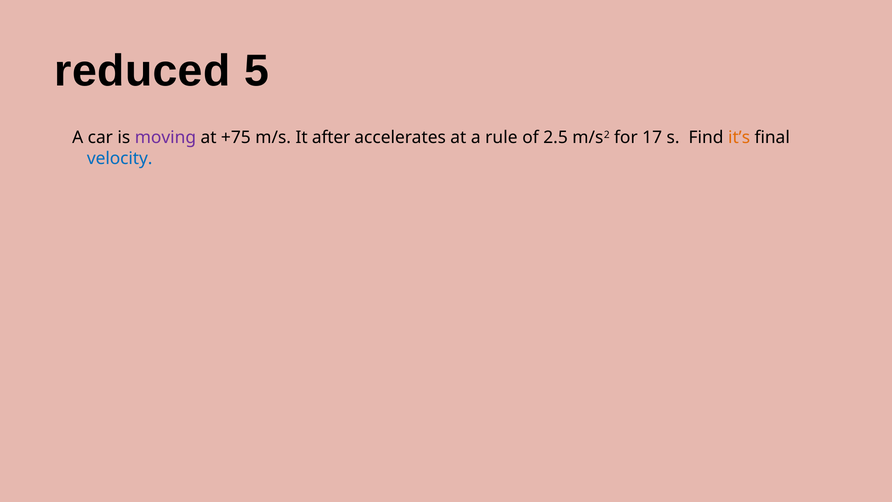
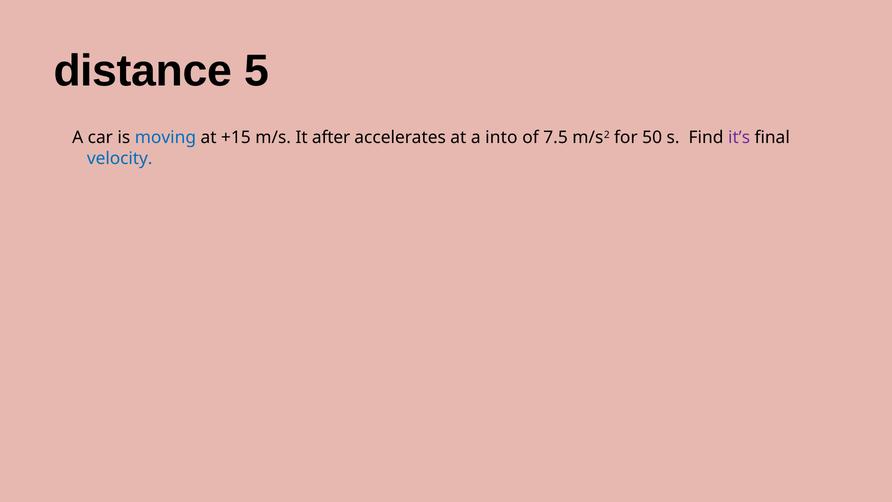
reduced: reduced -> distance
moving colour: purple -> blue
+75: +75 -> +15
rule: rule -> into
2.5: 2.5 -> 7.5
17: 17 -> 50
it’s colour: orange -> purple
